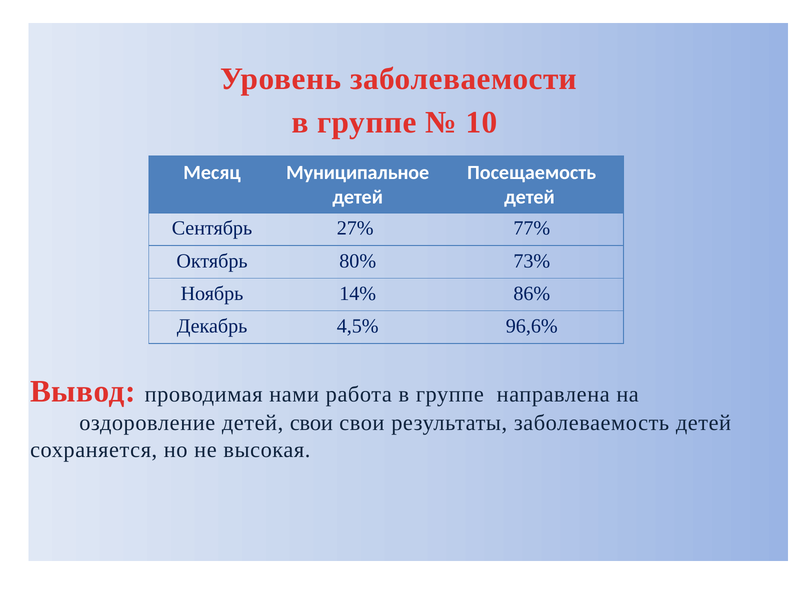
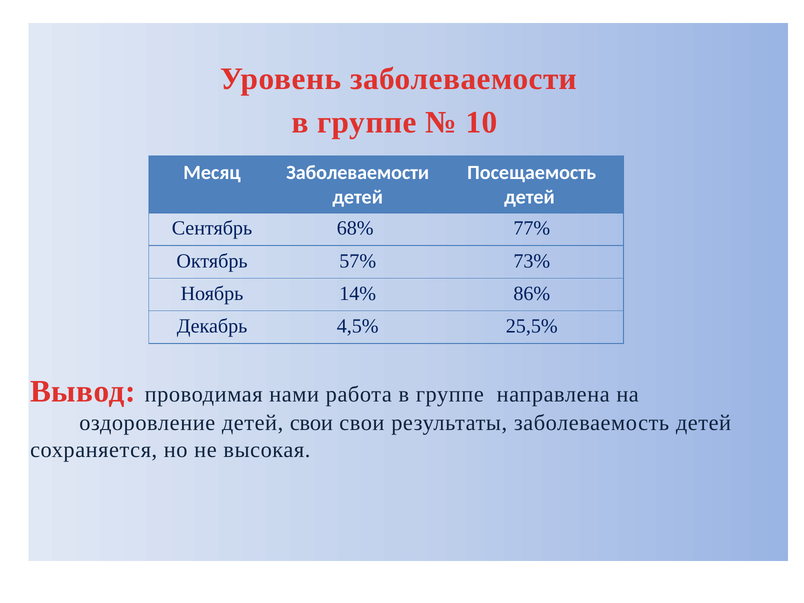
Месяц Муниципальное: Муниципальное -> Заболеваемости
27%: 27% -> 68%
80%: 80% -> 57%
96,6%: 96,6% -> 25,5%
